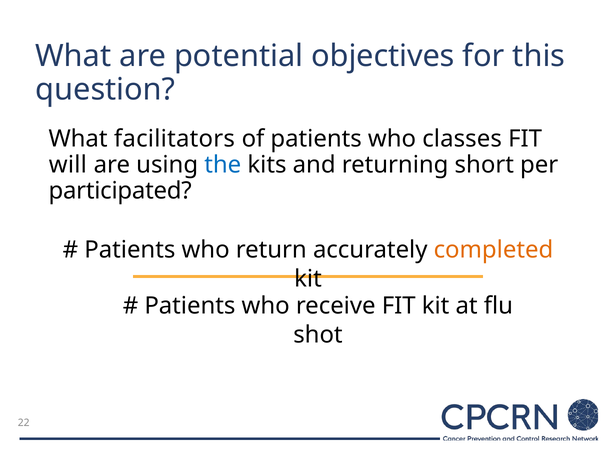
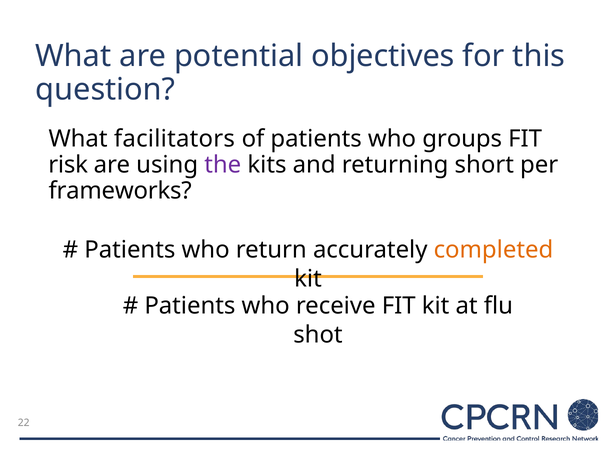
classes: classes -> groups
will: will -> risk
the colour: blue -> purple
participated: participated -> frameworks
